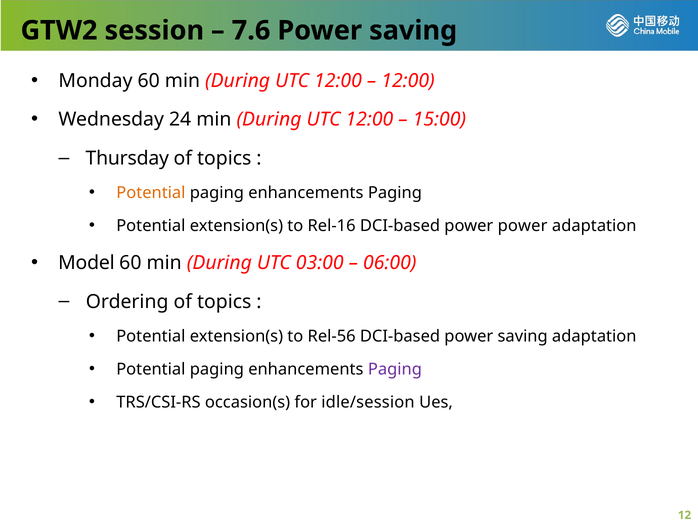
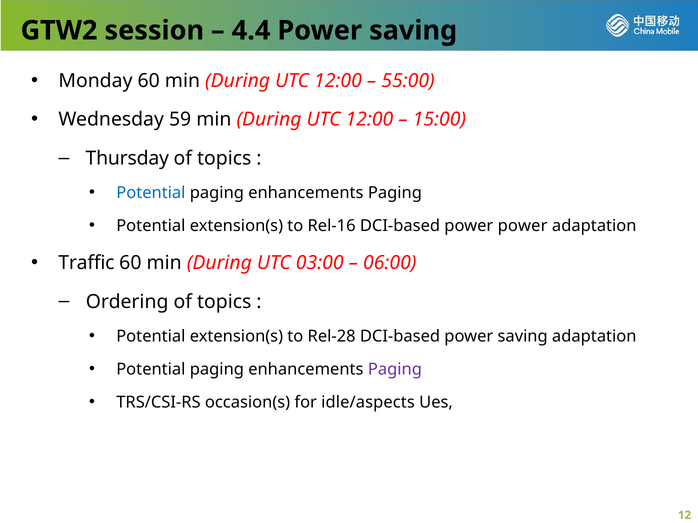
7.6: 7.6 -> 4.4
12:00 at (408, 81): 12:00 -> 55:00
24: 24 -> 59
Potential at (151, 193) colour: orange -> blue
Model: Model -> Traffic
Rel-56: Rel-56 -> Rel-28
idle/session: idle/session -> idle/aspects
